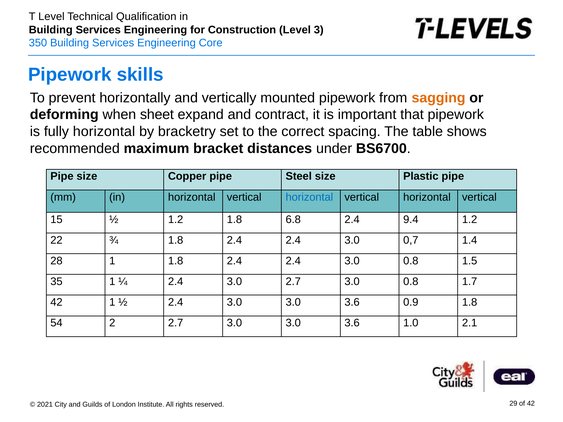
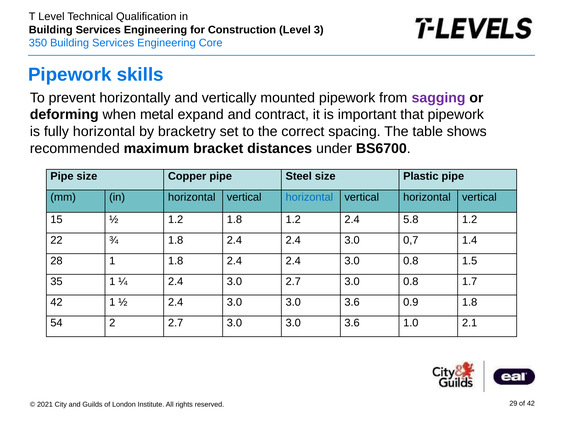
sagging colour: orange -> purple
sheet: sheet -> metal
1.8 6.8: 6.8 -> 1.2
9.4: 9.4 -> 5.8
